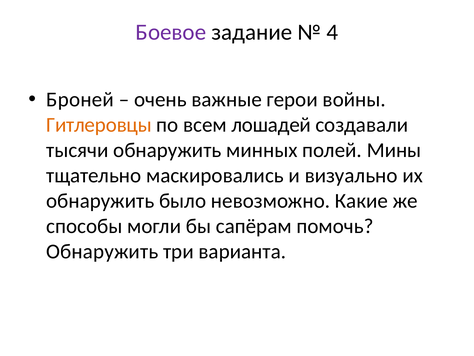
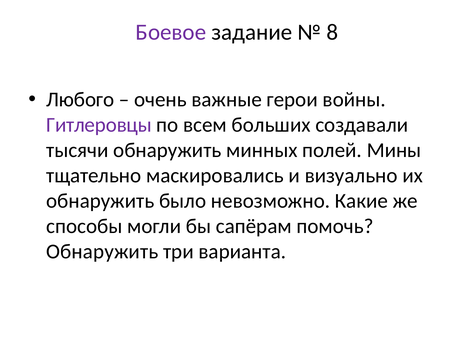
4: 4 -> 8
Броней: Броней -> Любого
Гитлеровцы colour: orange -> purple
лошадей: лошадей -> больших
